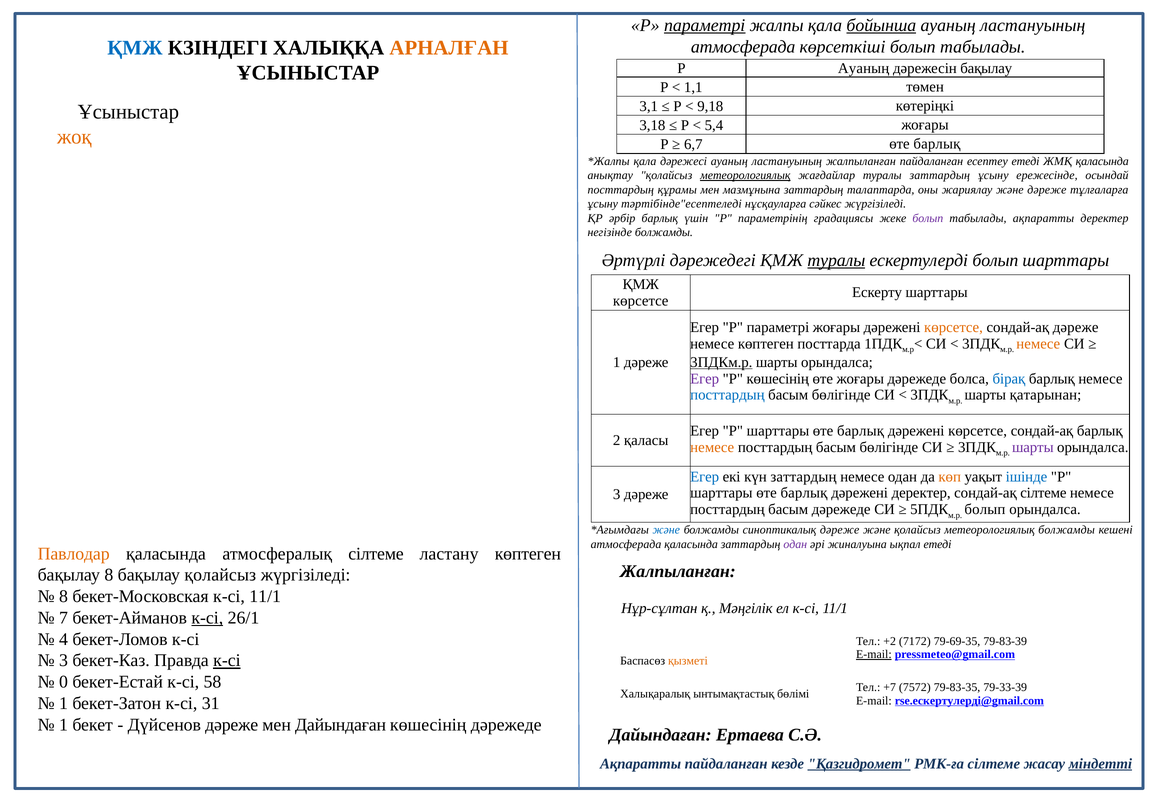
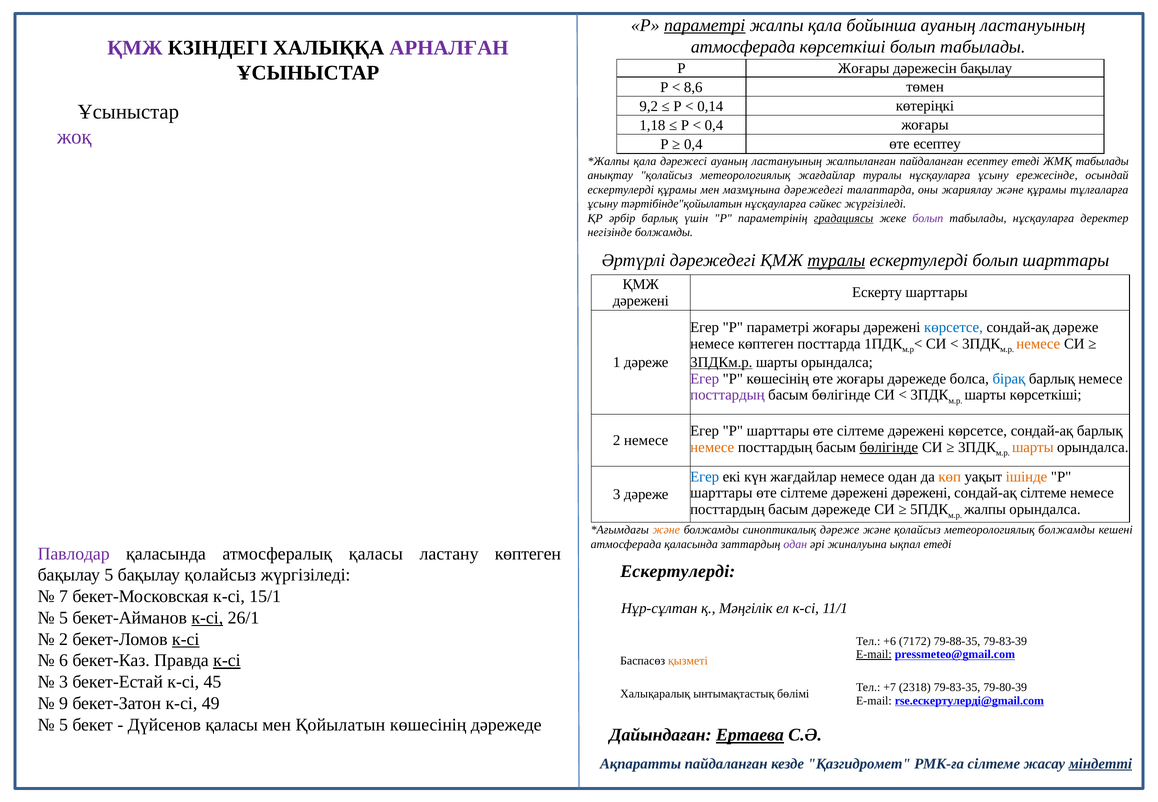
бойынша underline: present -> none
ҚМЖ at (135, 48) colour: blue -> purple
АРНАЛҒАН colour: orange -> purple
Р Ауаның: Ауаның -> Жоғары
1,1: 1,1 -> 8,6
3,1: 3,1 -> 9,2
9,18: 9,18 -> 0,14
3,18: 3,18 -> 1,18
5,4 at (714, 125): 5,4 -> 0,4
жоқ colour: orange -> purple
6,7 at (693, 144): 6,7 -> 0,4
барлық at (937, 144): барлық -> есептеу
ЖМҚ қаласында: қаласында -> табылады
метеорологиялық at (745, 175) underline: present -> none
туралы заттардың: заттардың -> нұсқауларға
посттардың at (621, 190): посттардың -> ескертулерді
мазмұнына заттардың: заттардың -> дәрежедегі
және дәреже: дәреже -> құрамы
тәртібінде"есептеледі: тәртібінде"есептеледі -> тәртібінде"қойылатын
градациясы underline: none -> present
табылады ақпаратты: ақпаратты -> нұсқауларға
көрсетсе at (641, 301): көрсетсе -> дәрежені
көрсетсе at (954, 327) colour: orange -> blue
посттардың at (727, 395) colour: blue -> purple
шарты қатарынан: қатарынан -> көрсеткіші
барлық at (861, 431): барлық -> сілтеме
2 қаласы: қаласы -> немесе
бөлігінде at (889, 447) underline: none -> present
шарты at (1033, 447) colour: purple -> orange
күн заттардың: заттардың -> жағдайлар
ішінде colour: blue -> orange
барлық at (804, 493): барлық -> сілтеме
дәрежені деректер: деректер -> дәрежені
болып at (985, 509): болып -> жалпы
және at (666, 530) colour: blue -> orange
Павлодар colour: orange -> purple
атмосфералық сілтеме: сілтеме -> қаласы
Жалпыланған at (678, 571): Жалпыланған -> Ескертулерді
бақылау 8: 8 -> 5
8 at (63, 596): 8 -> 7
бекет-Московская к-сі 11/1: 11/1 -> 15/1
7 at (63, 618): 7 -> 5
4 at (63, 639): 4 -> 2
к-сі at (186, 639) underline: none -> present
+2: +2 -> +6
79-69-35: 79-69-35 -> 79-88-35
3 at (63, 660): 3 -> 6
0 at (63, 682): 0 -> 3
58: 58 -> 45
7572: 7572 -> 2318
79-33-39: 79-33-39 -> 79-80-39
1 at (63, 703): 1 -> 9
31: 31 -> 49
1 at (63, 724): 1 -> 5
Дүйсенов дәреже: дәреже -> қаласы
мен Дайындаған: Дайындаған -> Қойылатын
Ертаева underline: none -> present
Қазгидромет underline: present -> none
